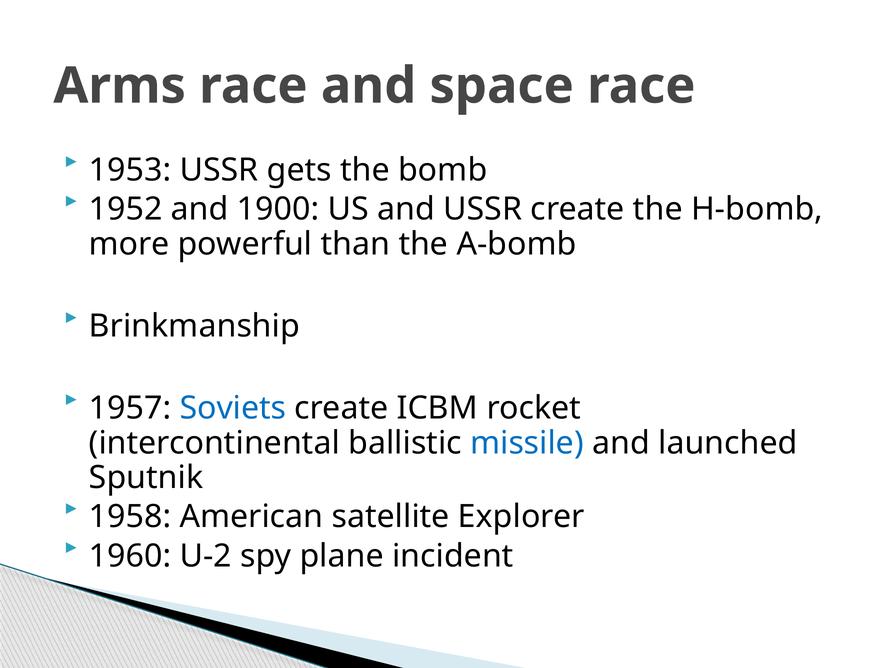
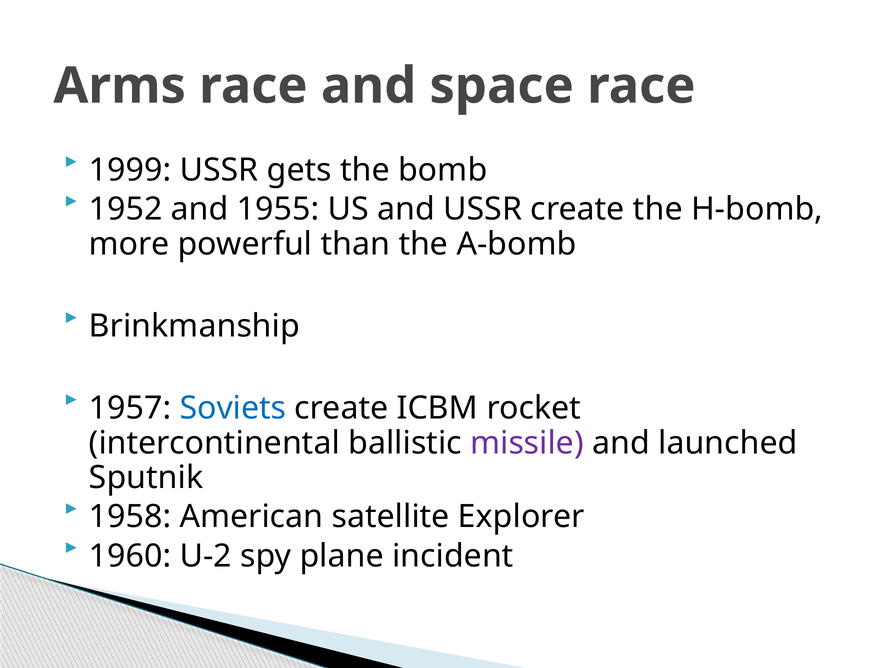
1953: 1953 -> 1999
1900: 1900 -> 1955
missile colour: blue -> purple
